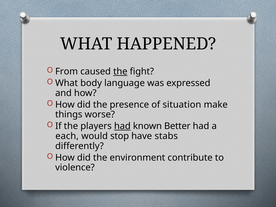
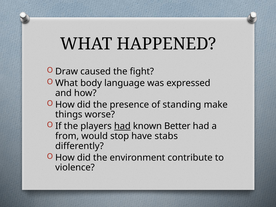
From: From -> Draw
the at (120, 72) underline: present -> none
situation: situation -> standing
each: each -> from
